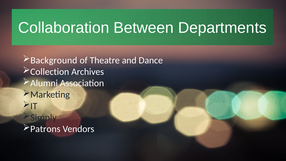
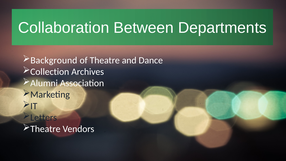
Simply: Simply -> Letters
Patrons at (45, 129): Patrons -> Theatre
